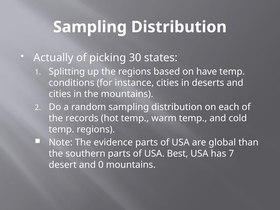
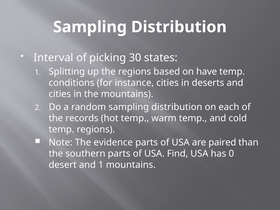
Actually: Actually -> Interval
global: global -> paired
Best: Best -> Find
7: 7 -> 0
and 0: 0 -> 1
